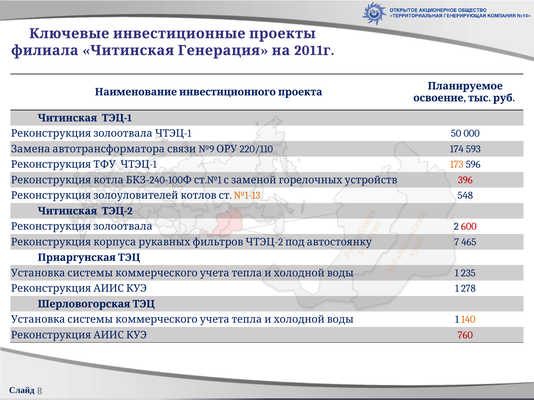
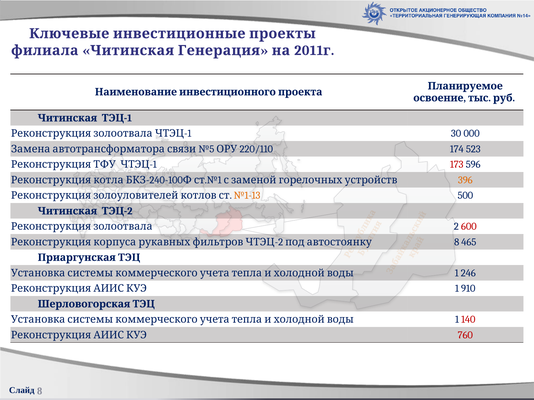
50: 50 -> 30
№9: №9 -> №5
593: 593 -> 523
173 colour: orange -> red
396 colour: red -> orange
548: 548 -> 500
7 at (457, 242): 7 -> 8
235: 235 -> 246
278: 278 -> 910
140 colour: orange -> red
